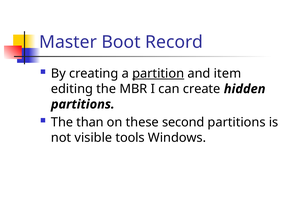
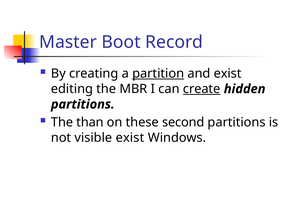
and item: item -> exist
create underline: none -> present
visible tools: tools -> exist
